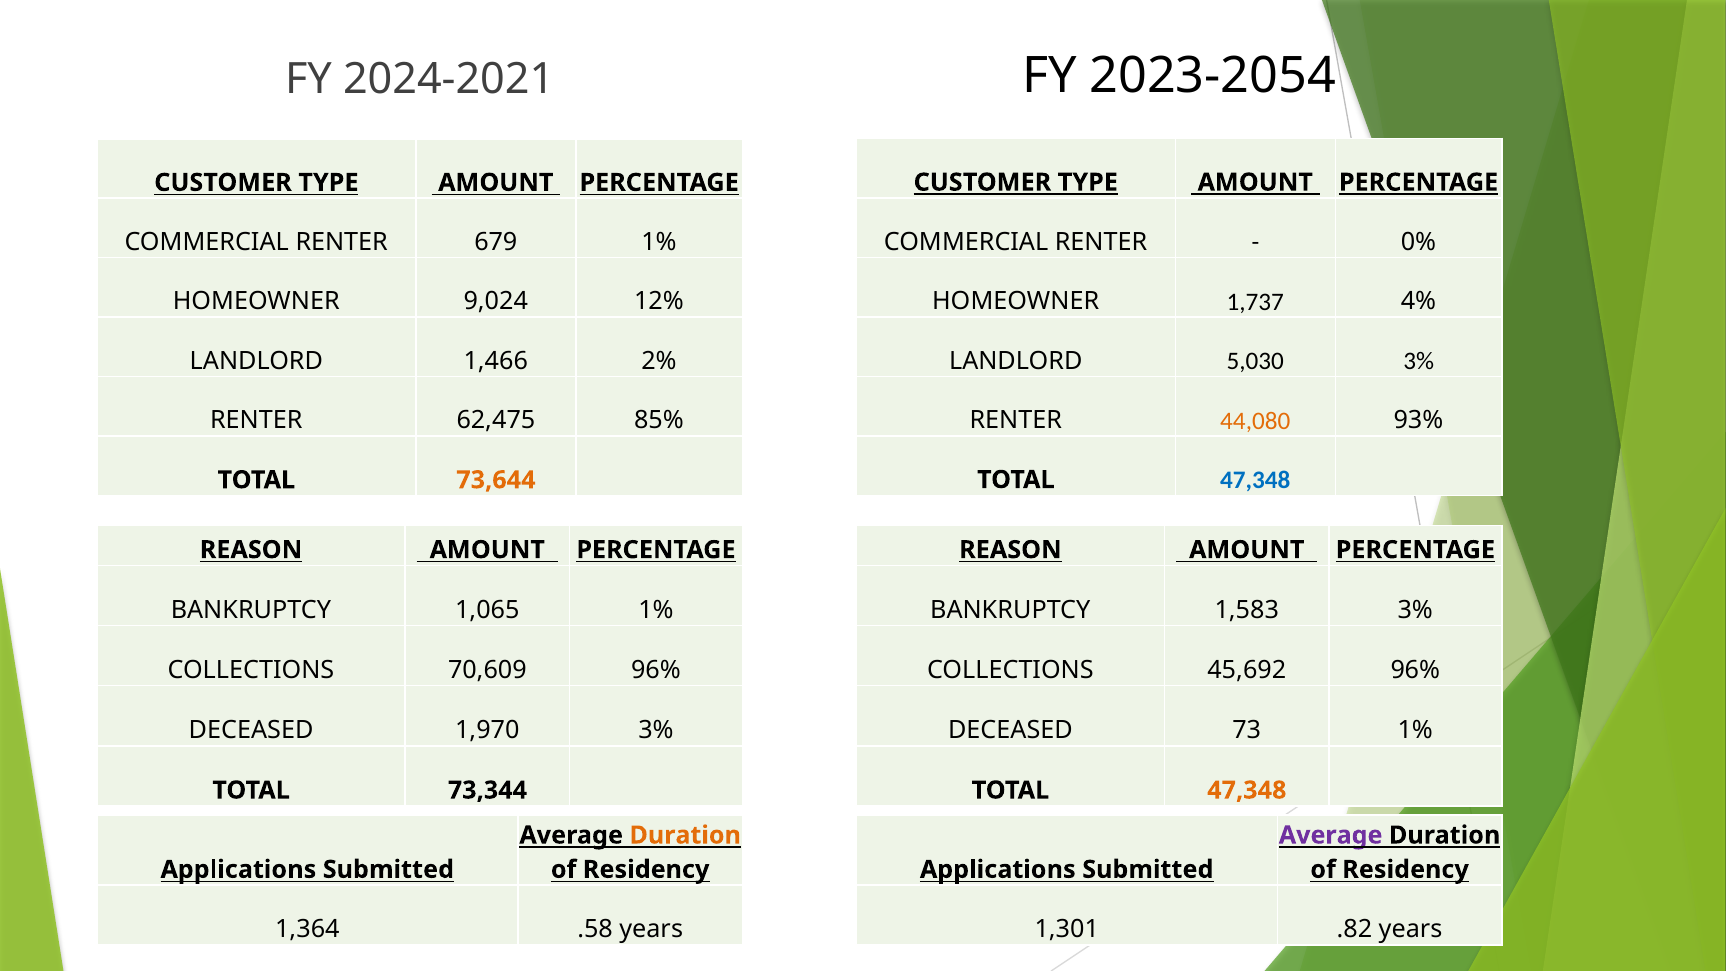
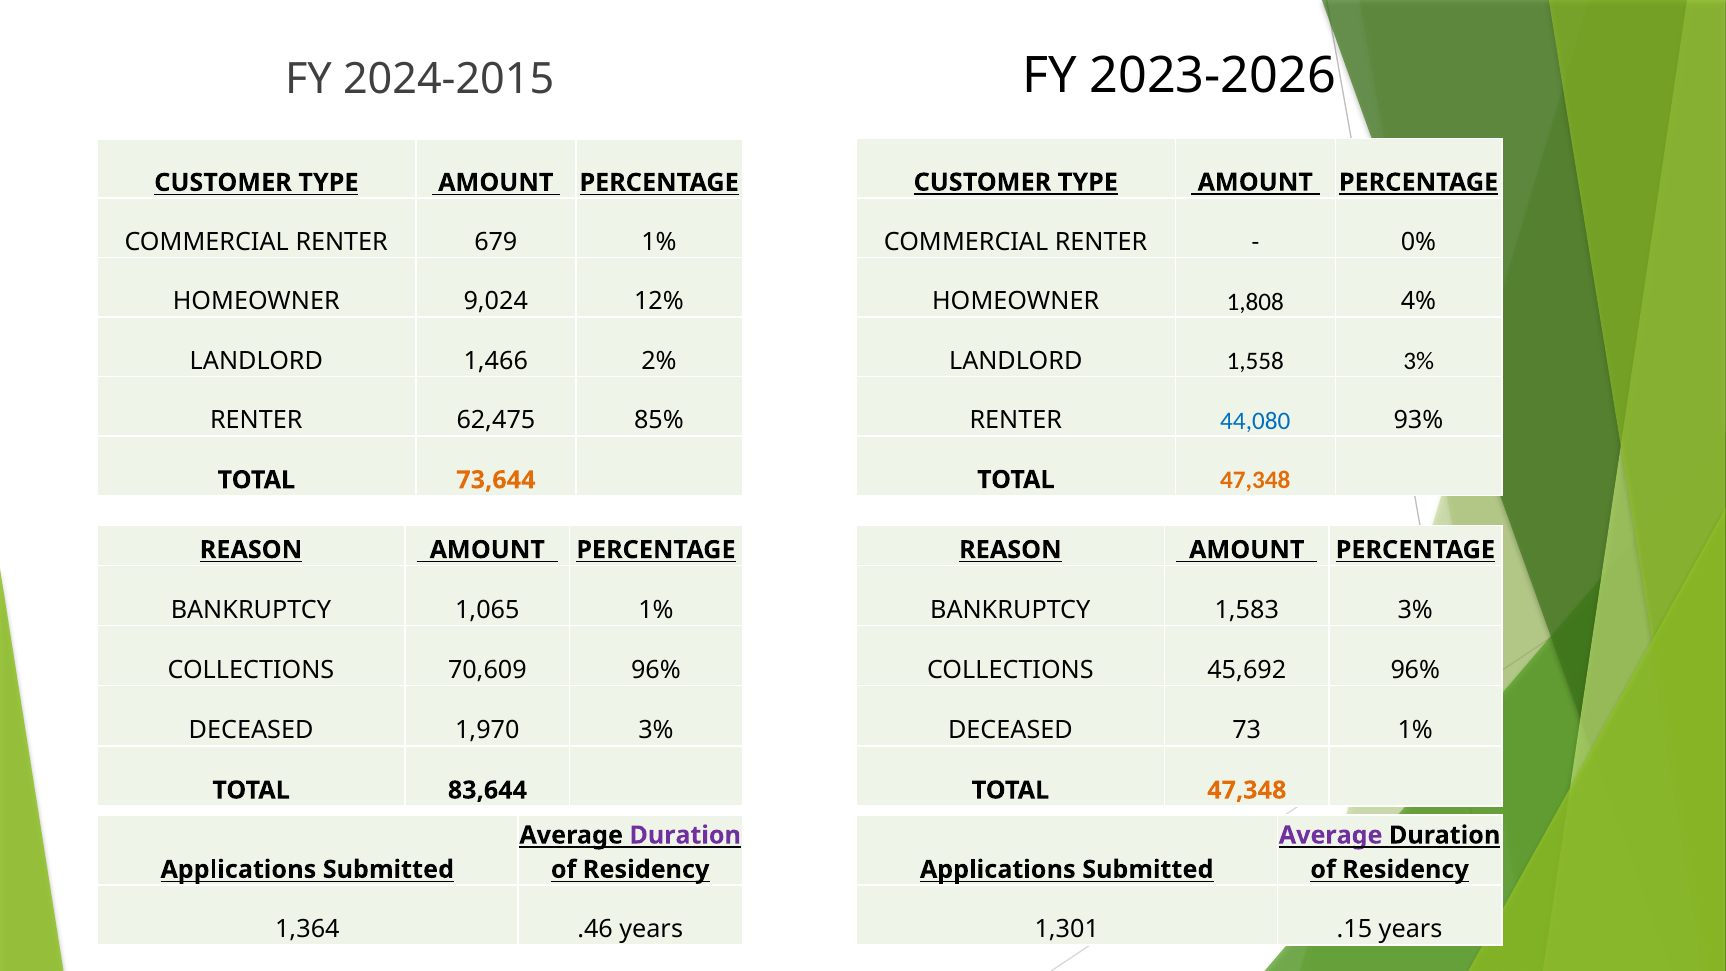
2023-2054: 2023-2054 -> 2023-2026
2024-2021: 2024-2021 -> 2024-2015
1,737: 1,737 -> 1,808
5,030: 5,030 -> 1,558
44,080 colour: orange -> blue
47,348 at (1255, 480) colour: blue -> orange
73,344: 73,344 -> 83,644
Duration at (685, 835) colour: orange -> purple
.58: .58 -> .46
.82: .82 -> .15
